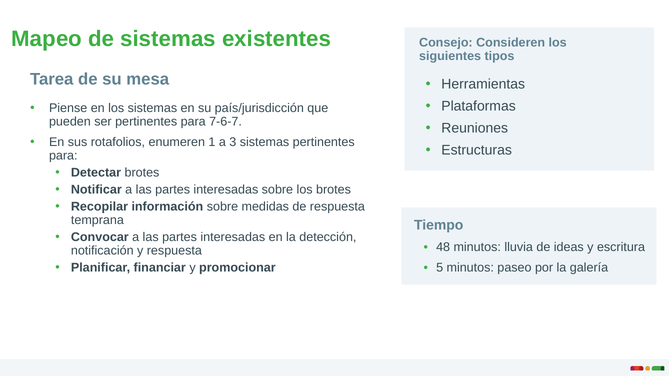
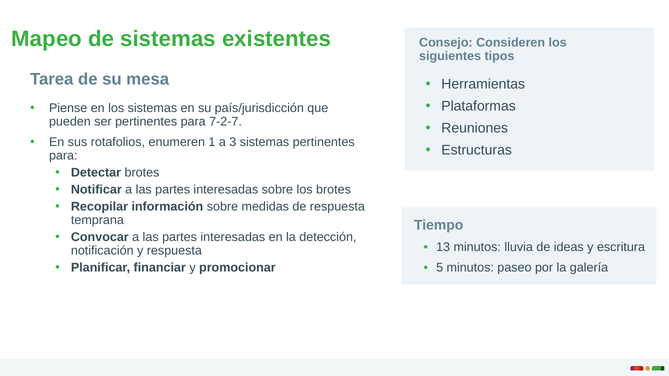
7-6-7: 7-6-7 -> 7-2-7
48: 48 -> 13
